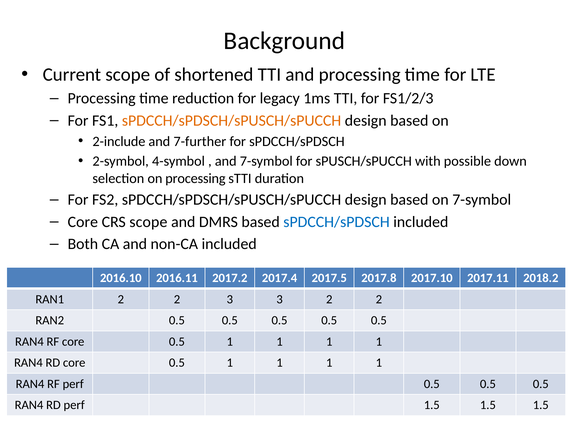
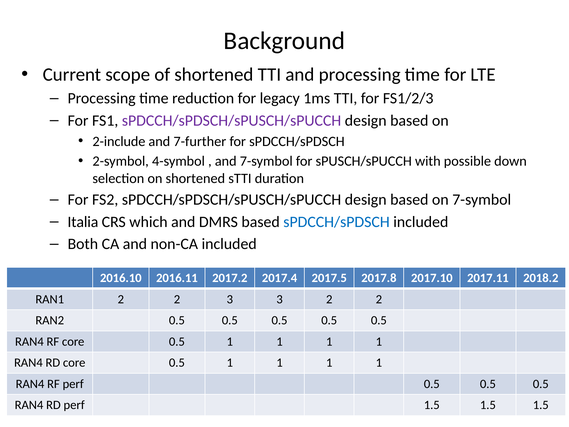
sPDCCH/sPDSCH/sPUSCH/sPUCCH at (232, 121) colour: orange -> purple
on processing: processing -> shortened
Core at (83, 222): Core -> Italia
CRS scope: scope -> which
